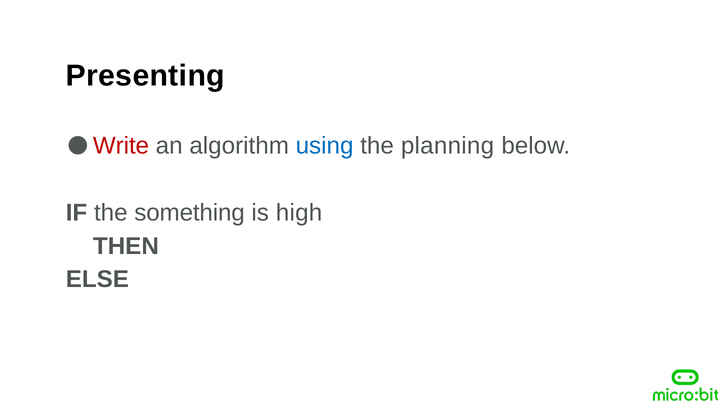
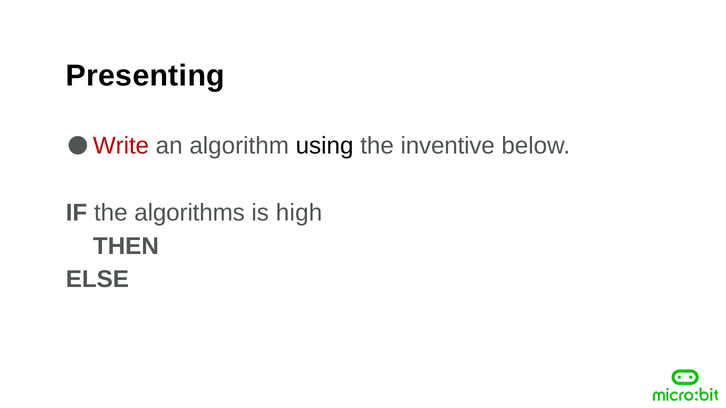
using colour: blue -> black
planning: planning -> inventive
something: something -> algorithms
